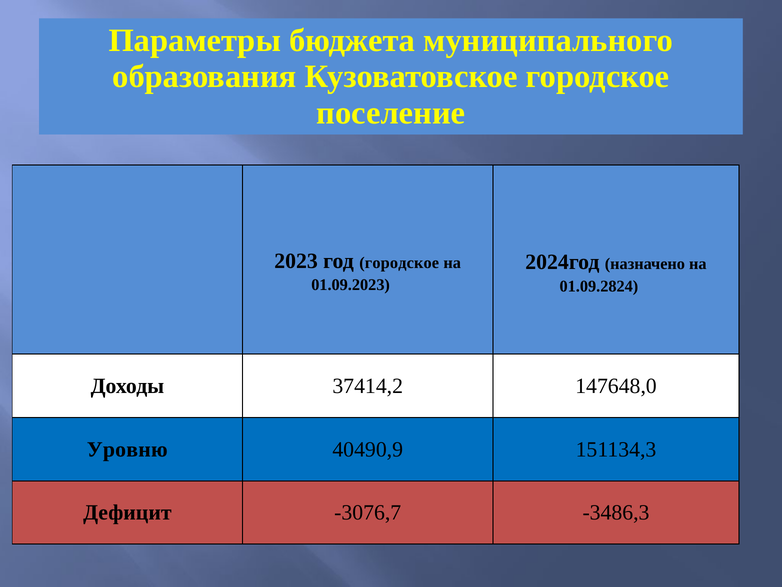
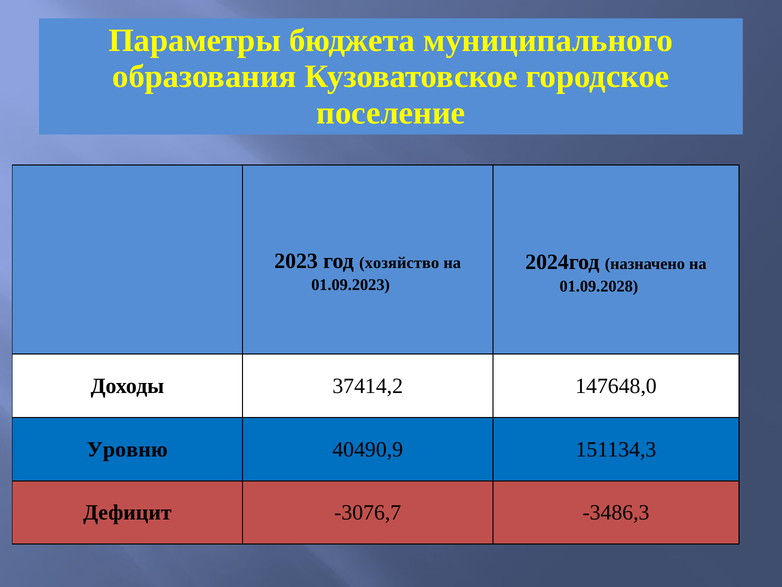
год городское: городское -> хозяйство
01.09.2824: 01.09.2824 -> 01.09.2028
